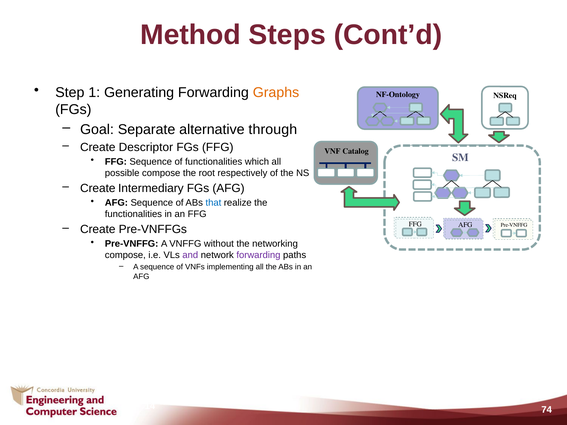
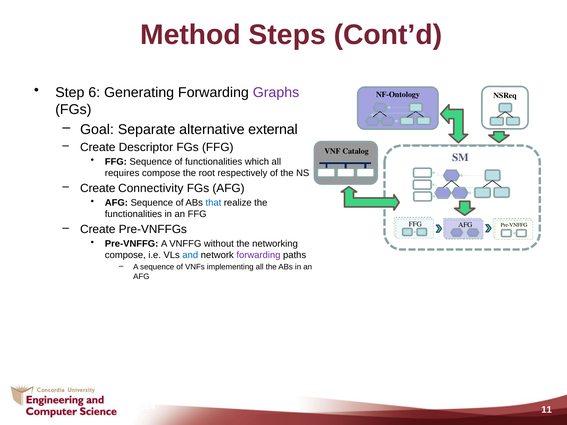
1: 1 -> 6
Graphs colour: orange -> purple
through: through -> external
possible: possible -> requires
Intermediary: Intermediary -> Connectivity
and colour: purple -> blue
74: 74 -> 11
